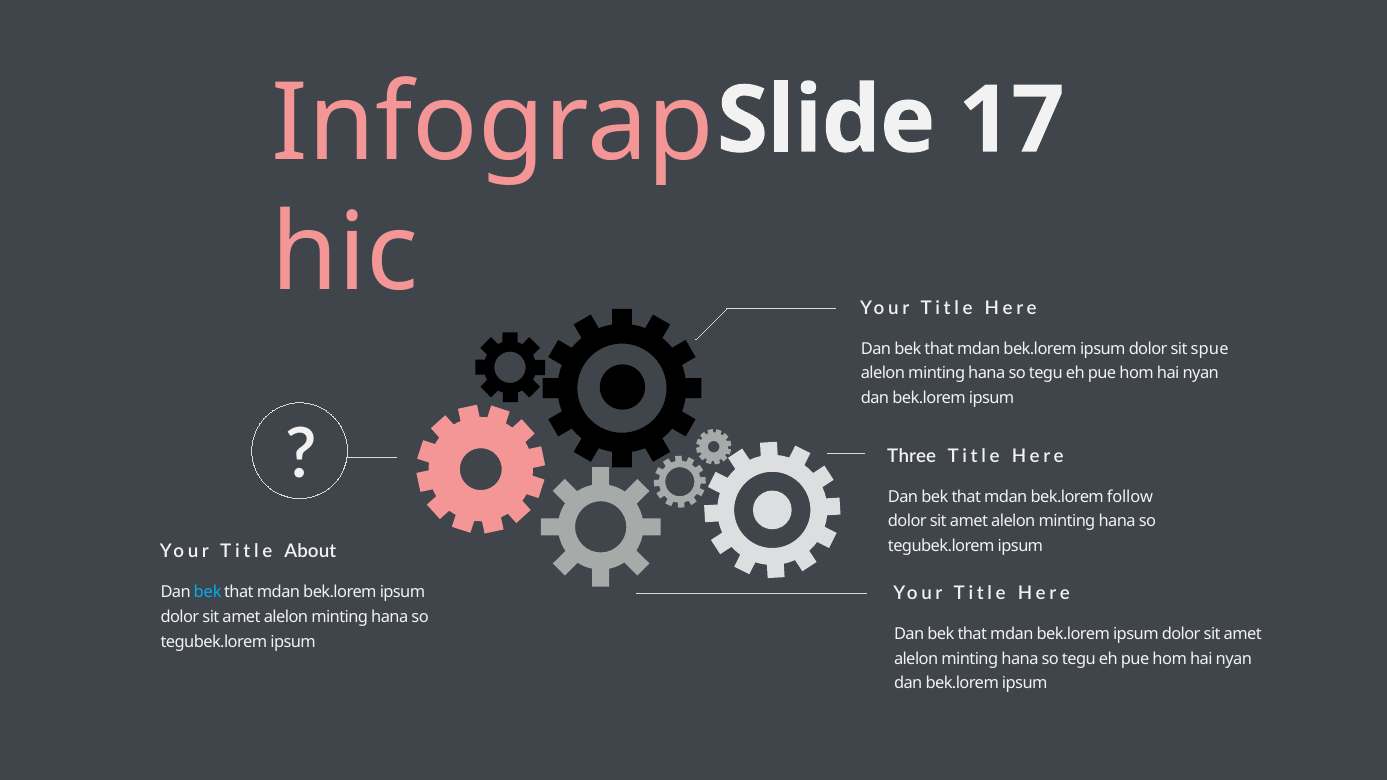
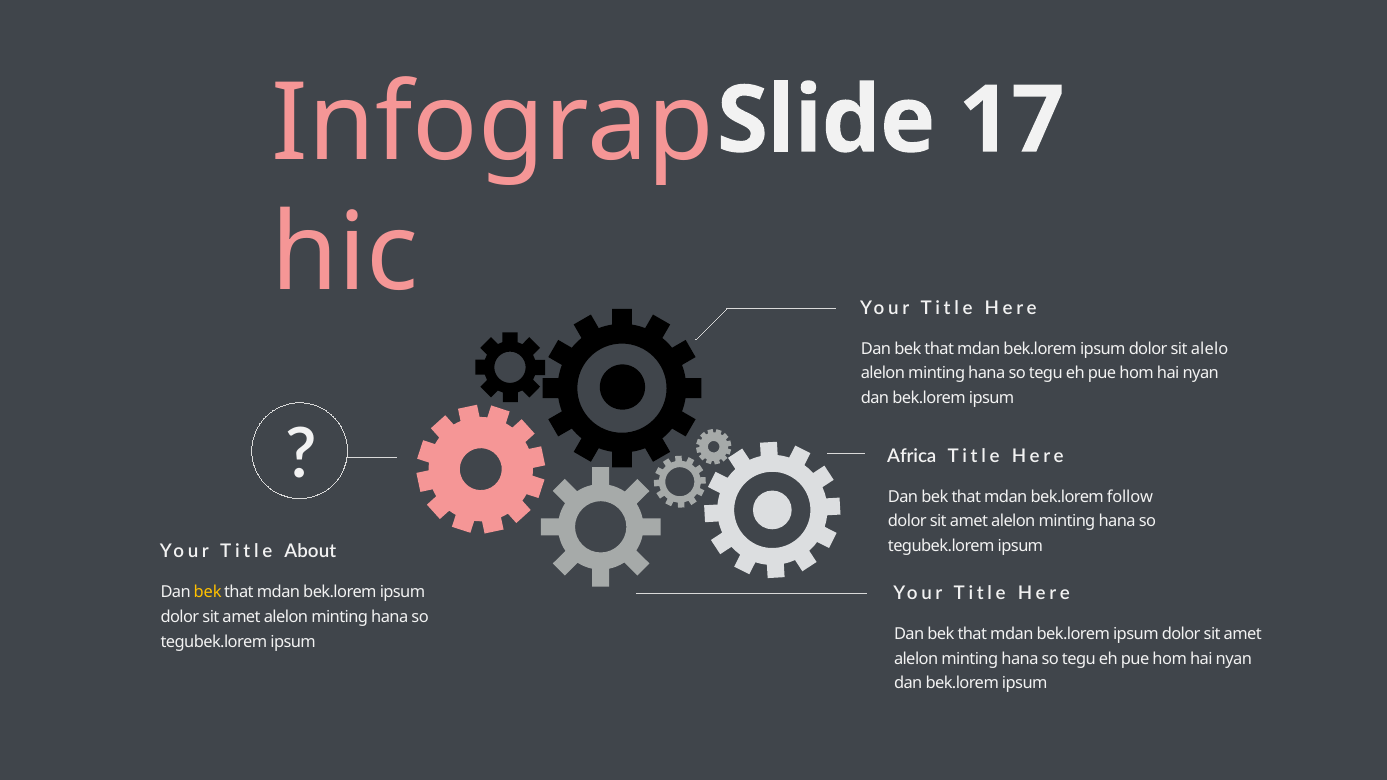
spue: spue -> alelo
Three: Three -> Africa
bek at (208, 593) colour: light blue -> yellow
